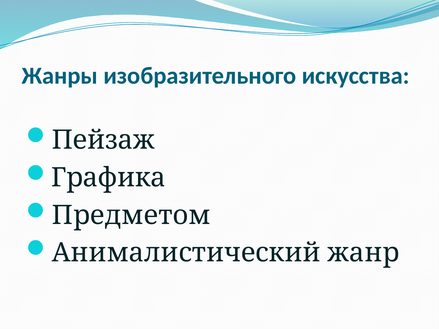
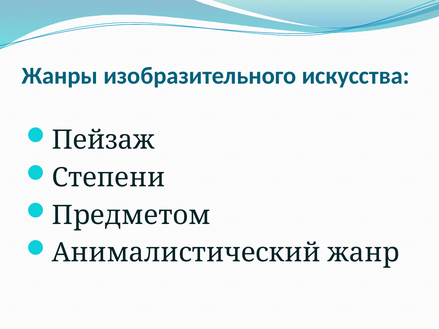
Графика: Графика -> Степени
